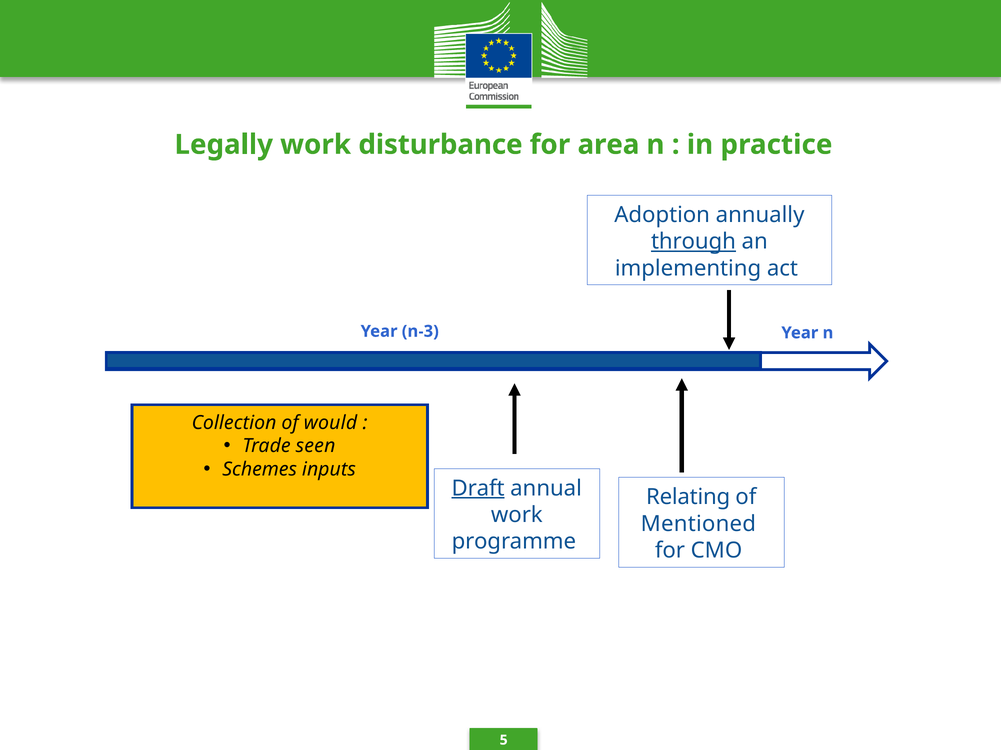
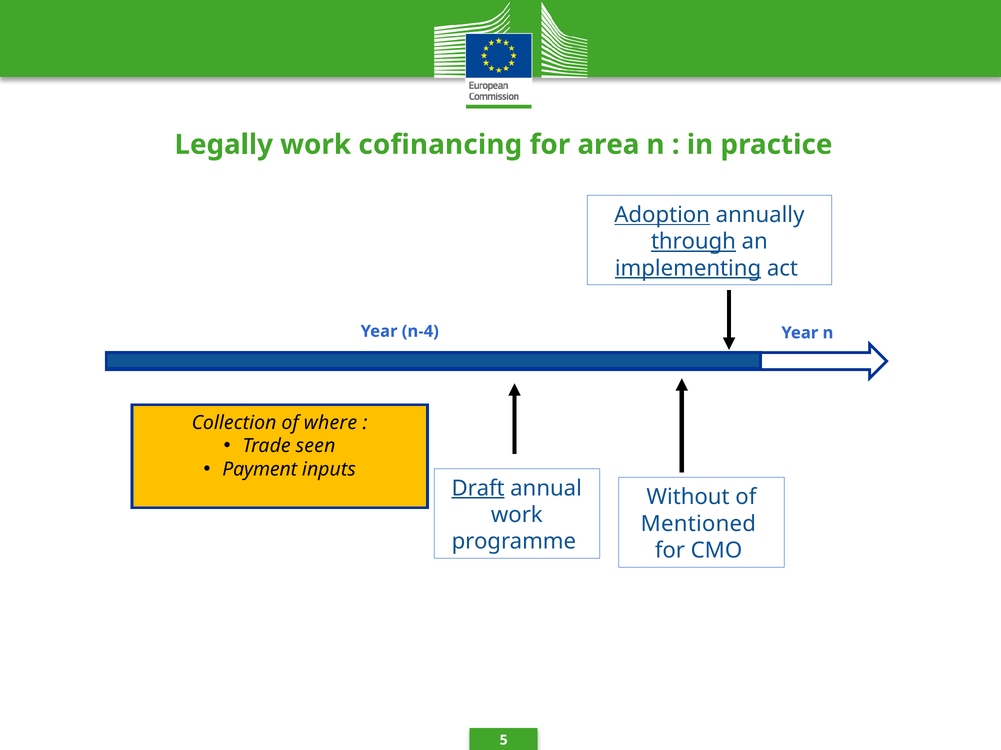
disturbance: disturbance -> cofinancing
Adoption underline: none -> present
implementing underline: none -> present
n-3: n-3 -> n-4
would: would -> where
Schemes: Schemes -> Payment
Relating: Relating -> Without
